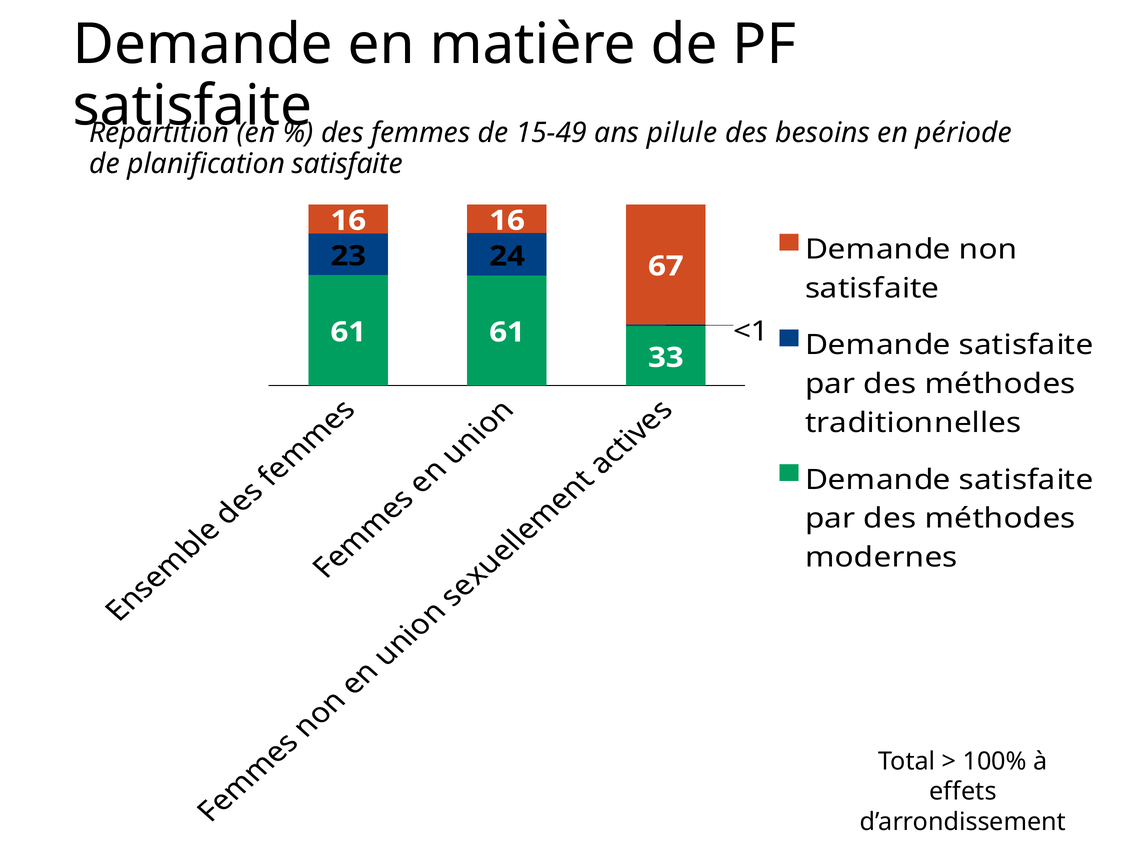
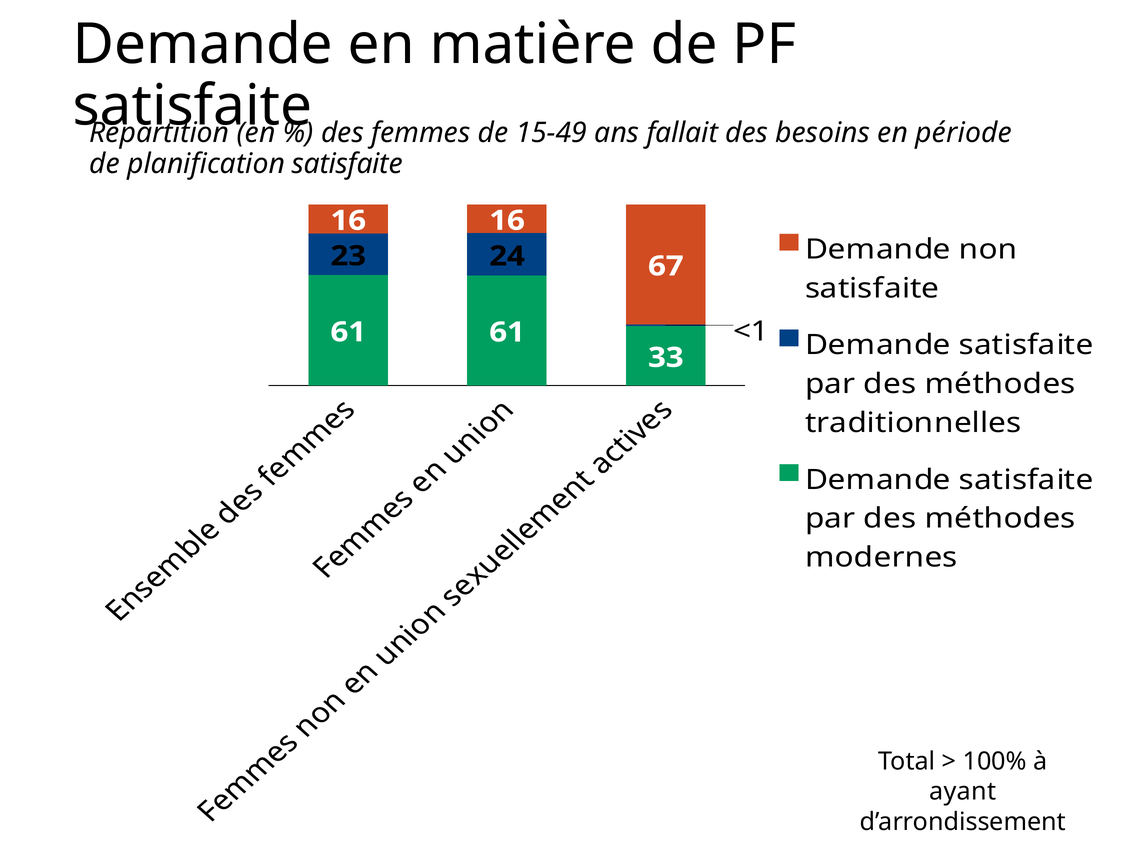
pilule: pilule -> fallait
effets: effets -> ayant
